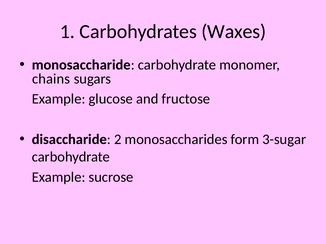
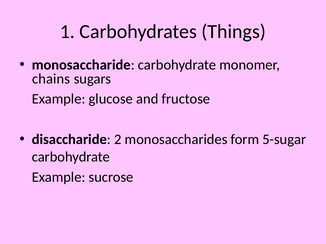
Waxes: Waxes -> Things
3-sugar: 3-sugar -> 5-sugar
